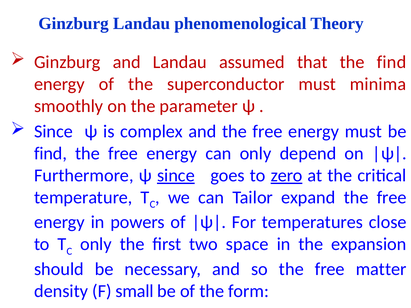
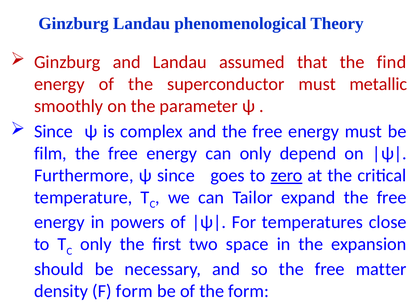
minima: minima -> metallic
find at (50, 154): find -> film
since at (176, 176) underline: present -> none
F small: small -> form
